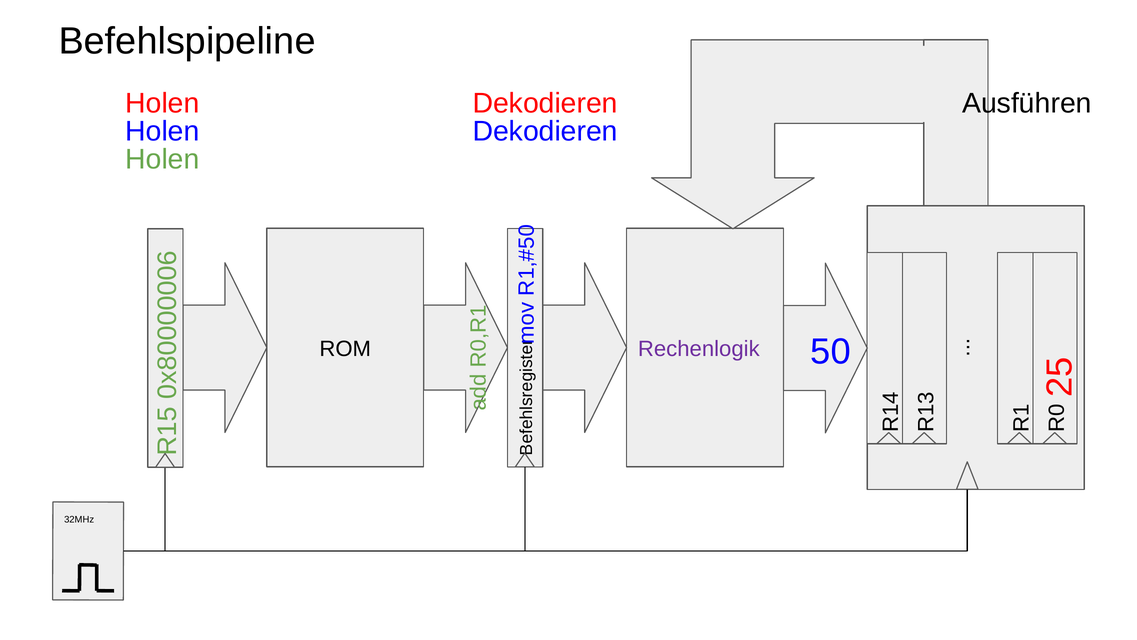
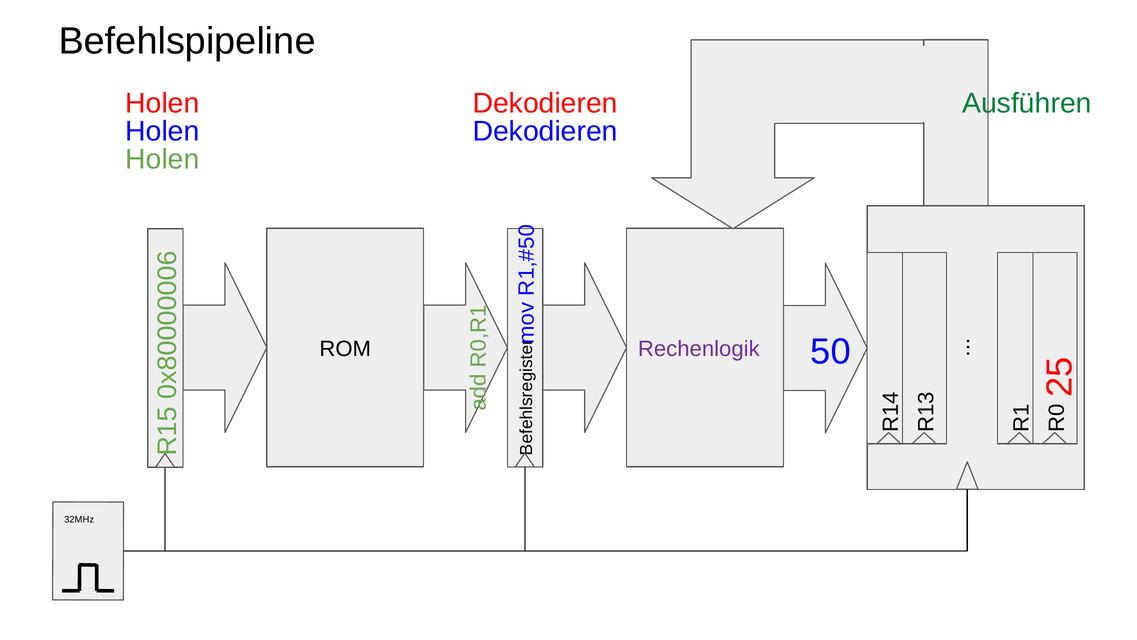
Ausführen colour: black -> green
